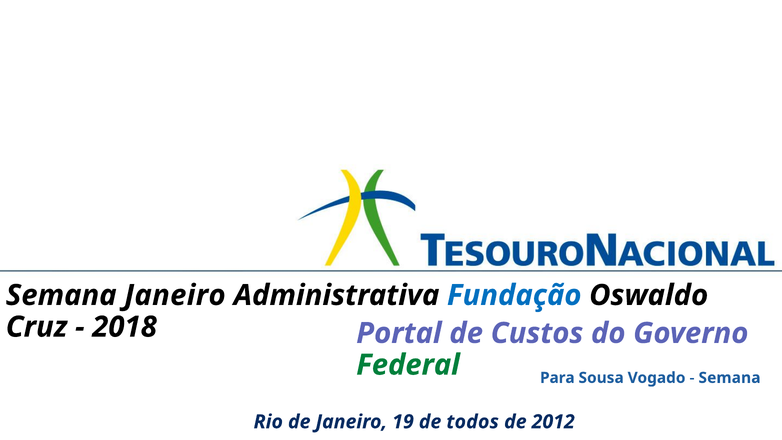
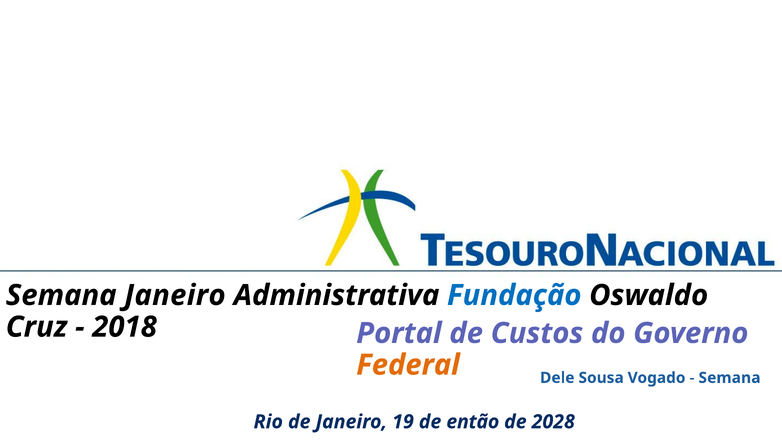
Federal colour: green -> orange
Para: Para -> Dele
todos: todos -> então
2012: 2012 -> 2028
